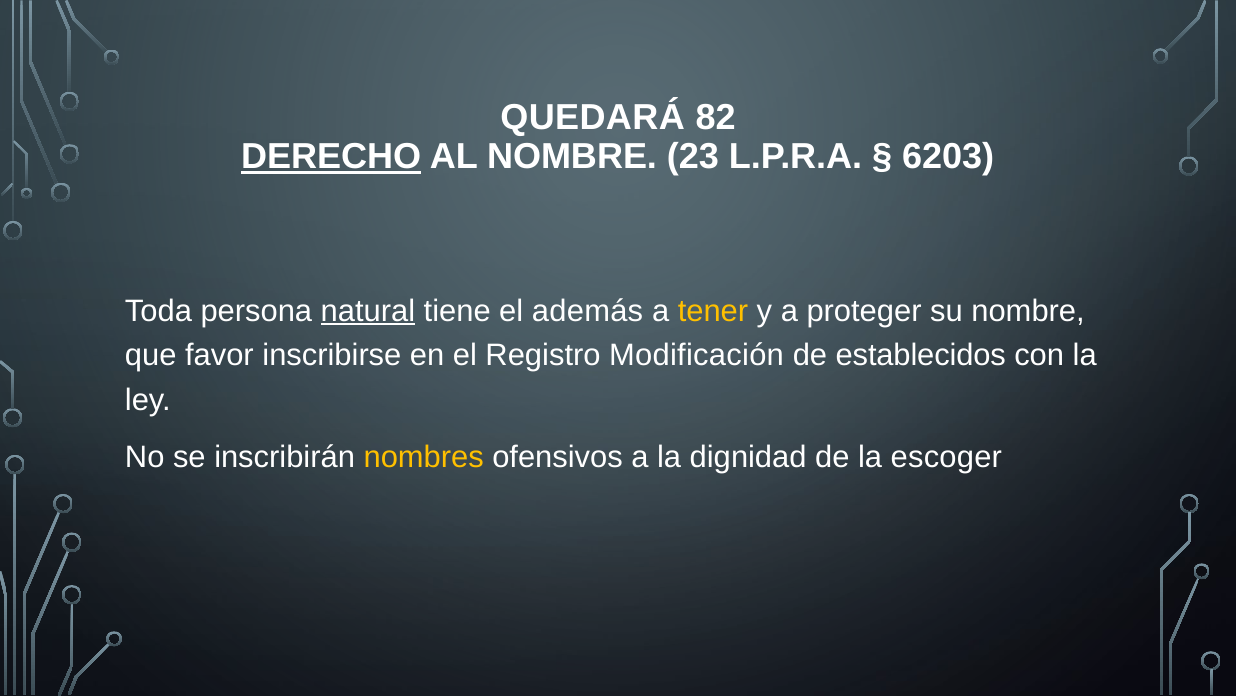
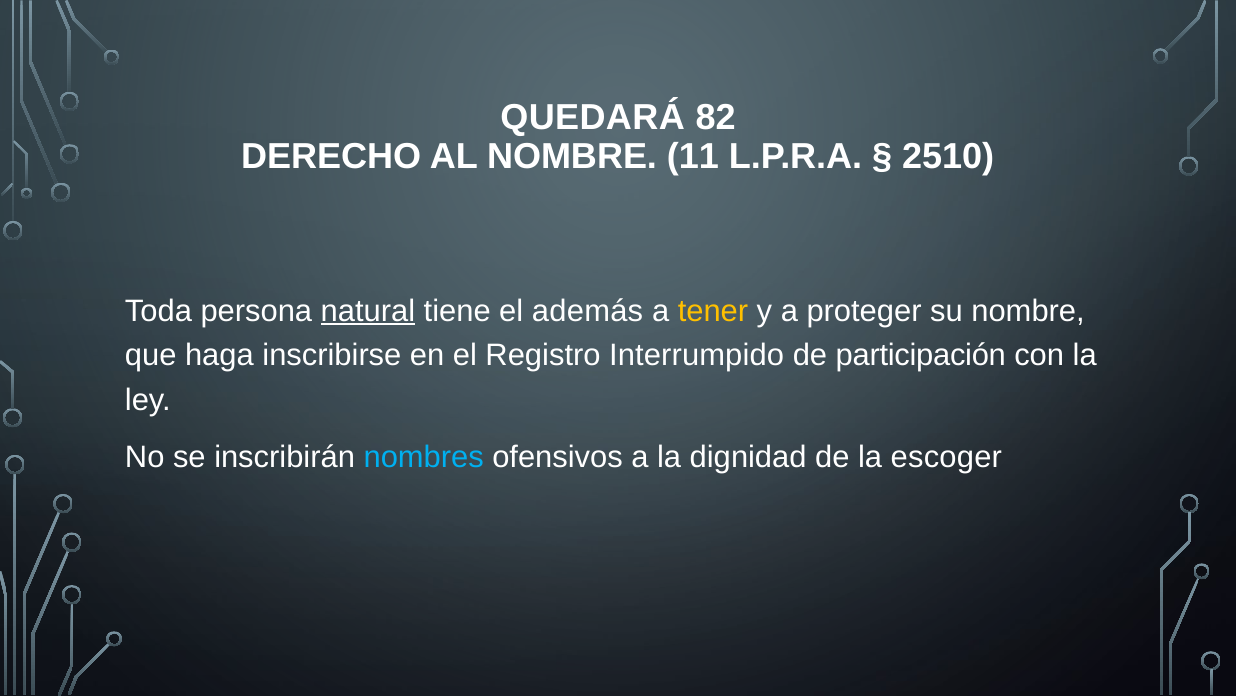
DERECHO underline: present -> none
23: 23 -> 11
6203: 6203 -> 2510
favor: favor -> haga
Modificación: Modificación -> Interrumpido
establecidos: establecidos -> participación
nombres colour: yellow -> light blue
